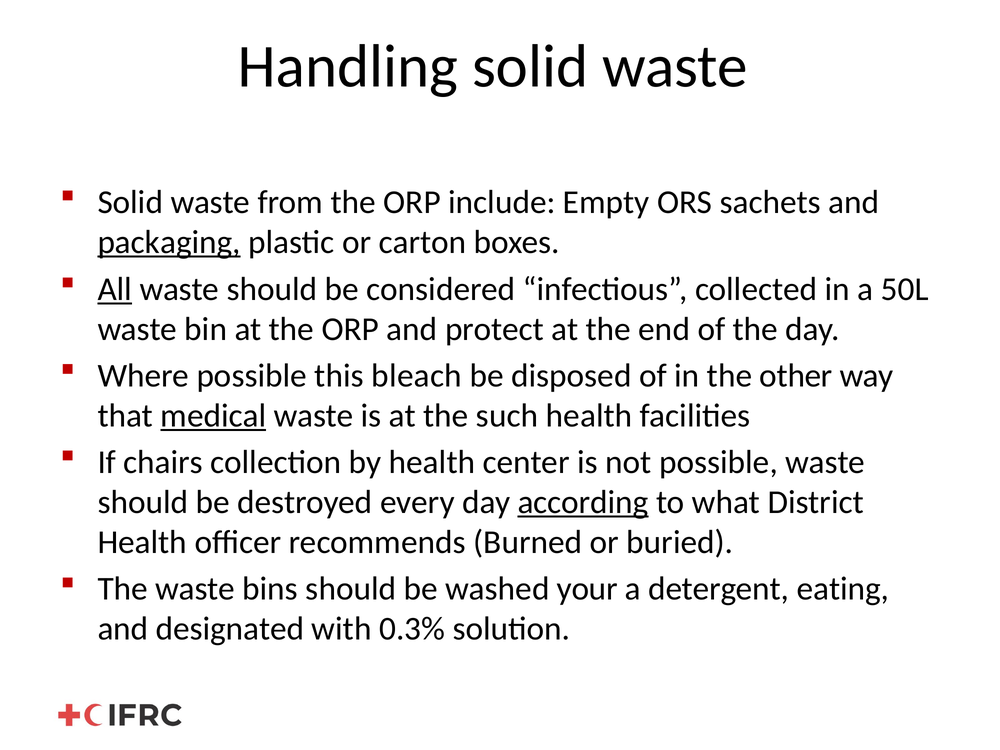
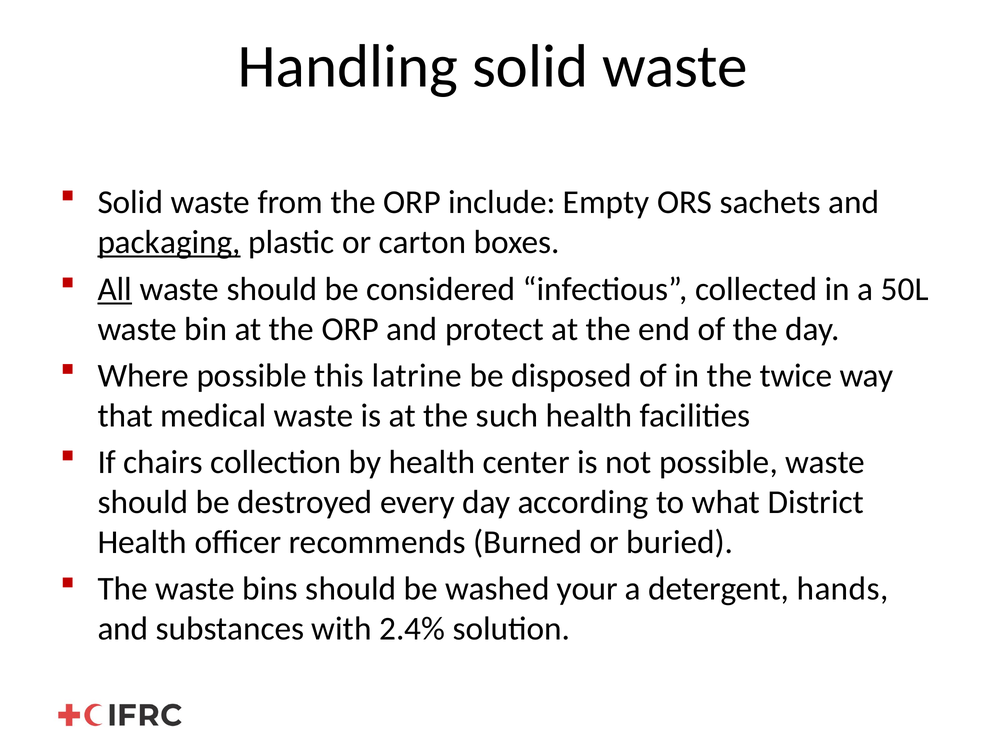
bleach: bleach -> latrine
other: other -> twice
medical underline: present -> none
according underline: present -> none
eating: eating -> hands
designated: designated -> substances
0.3%: 0.3% -> 2.4%
